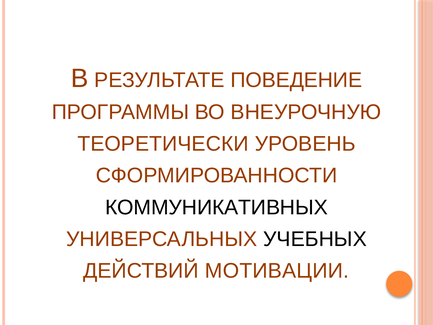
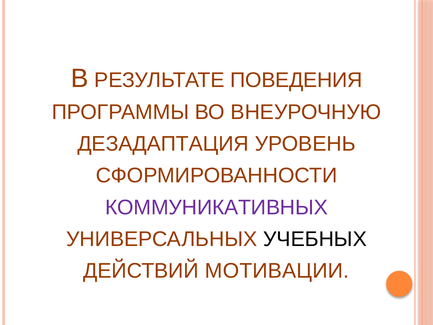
ПОВЕДЕНИЕ: ПОВЕДЕНИЕ -> ПОВЕДЕНИЯ
ТЕОРЕТИЧЕСКИ: ТЕОРЕТИЧЕСКИ -> ДЕЗАДАПТАЦИЯ
КОММУНИКАТИВНЫХ colour: black -> purple
